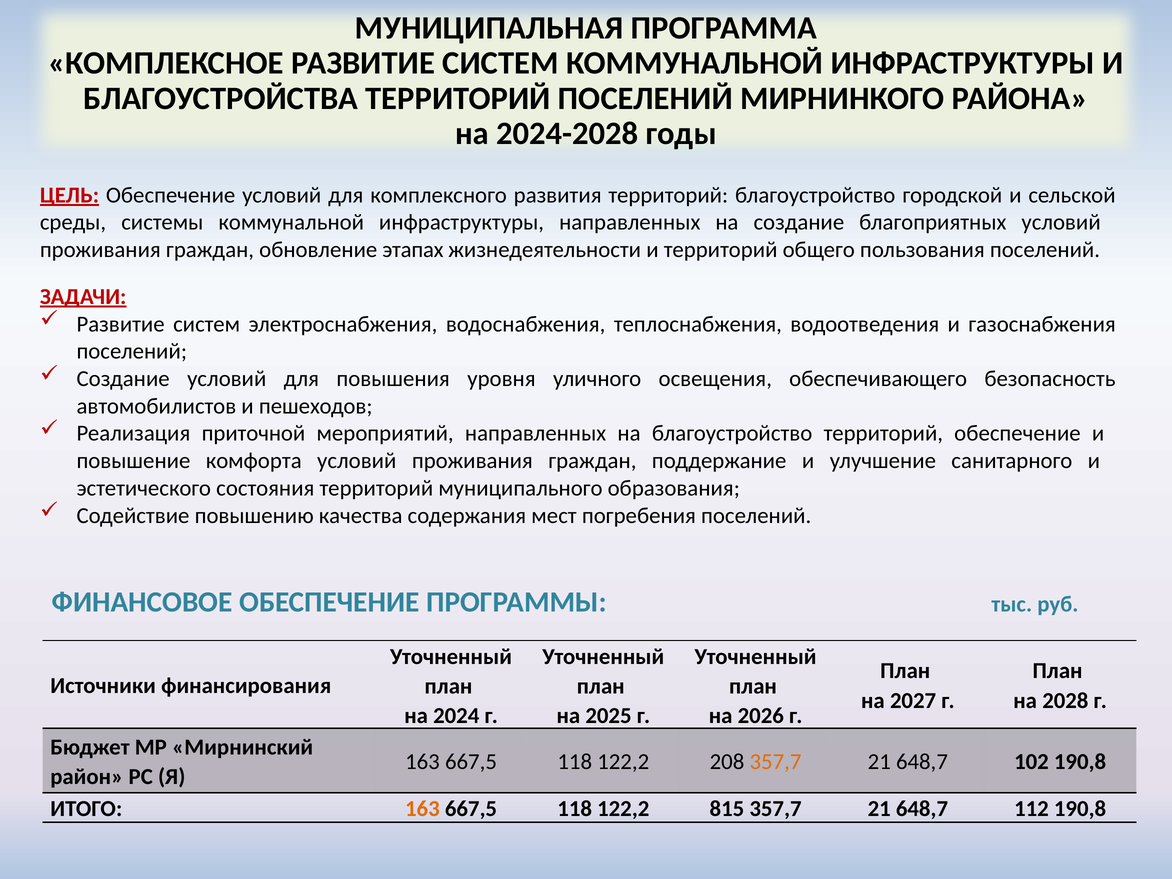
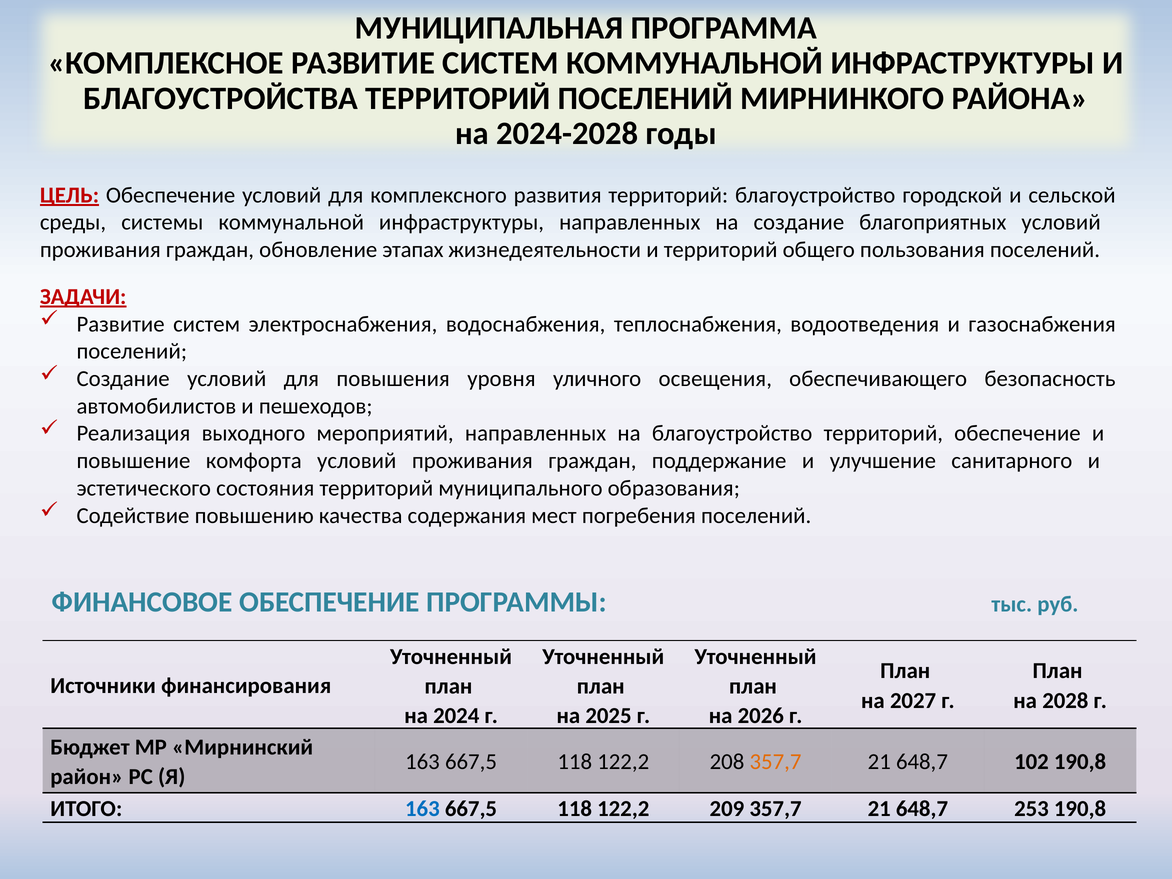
приточной: приточной -> выходного
163 at (422, 809) colour: orange -> blue
815: 815 -> 209
112: 112 -> 253
